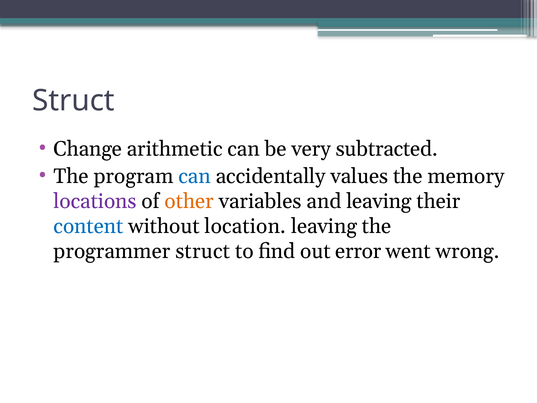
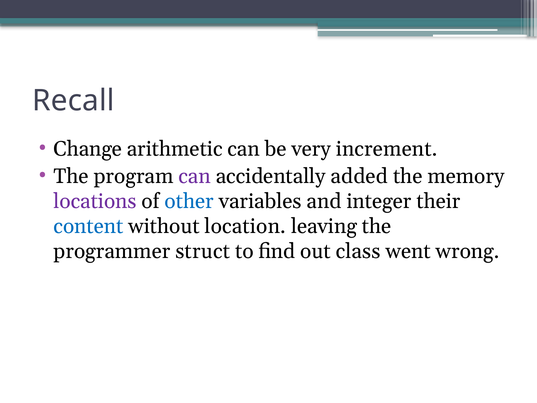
Struct at (73, 101): Struct -> Recall
subtracted: subtracted -> increment
can at (195, 176) colour: blue -> purple
values: values -> added
other colour: orange -> blue
and leaving: leaving -> integer
error: error -> class
